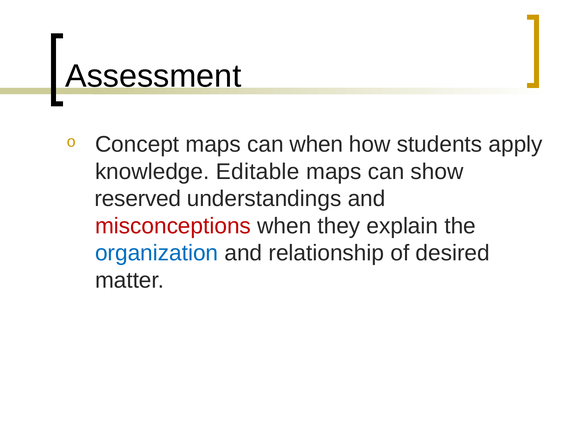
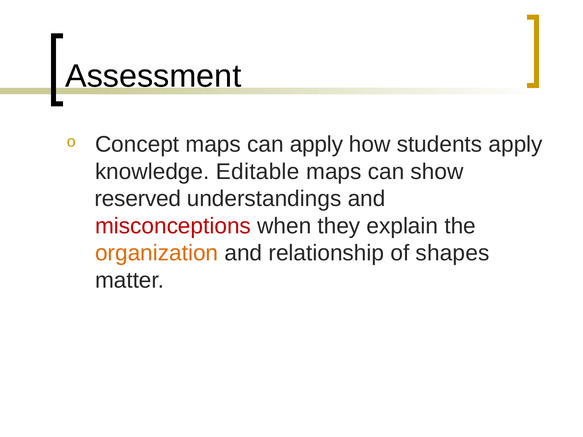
can when: when -> apply
organization colour: blue -> orange
desired: desired -> shapes
